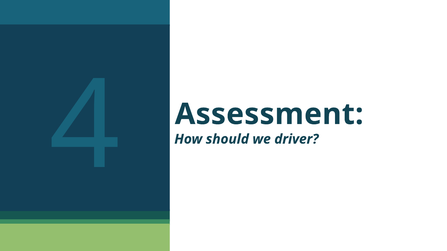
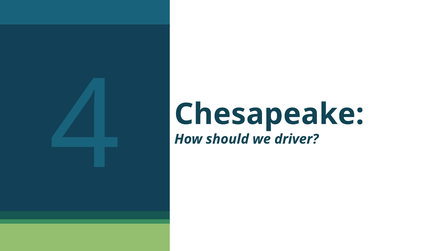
Assessment: Assessment -> Chesapeake
